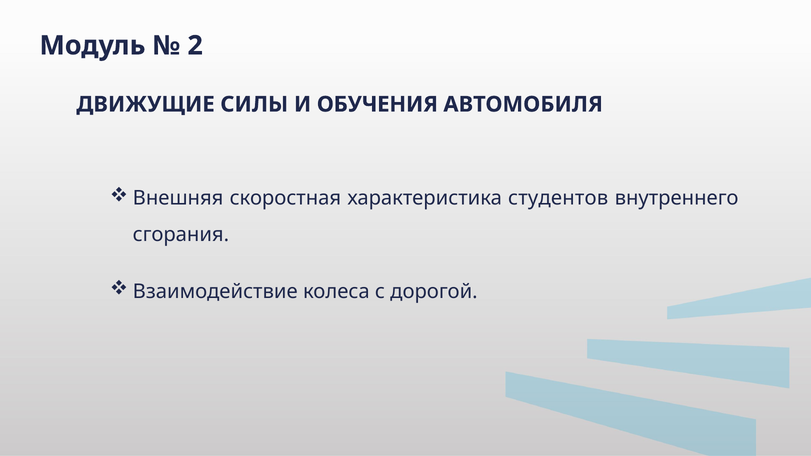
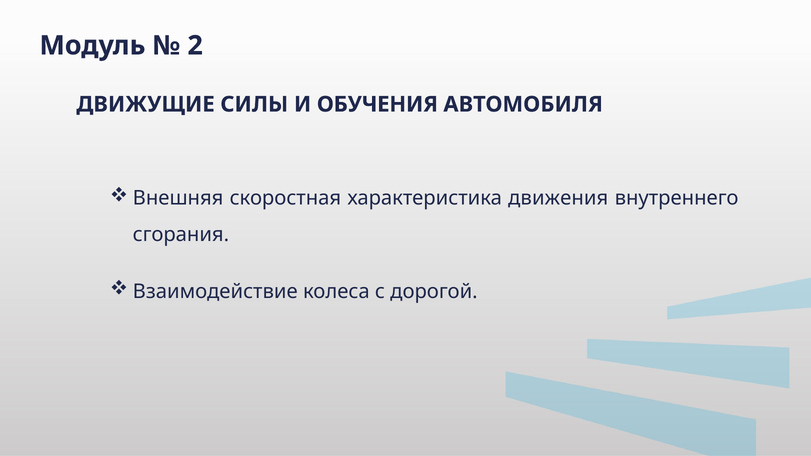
студентов: студентов -> движения
